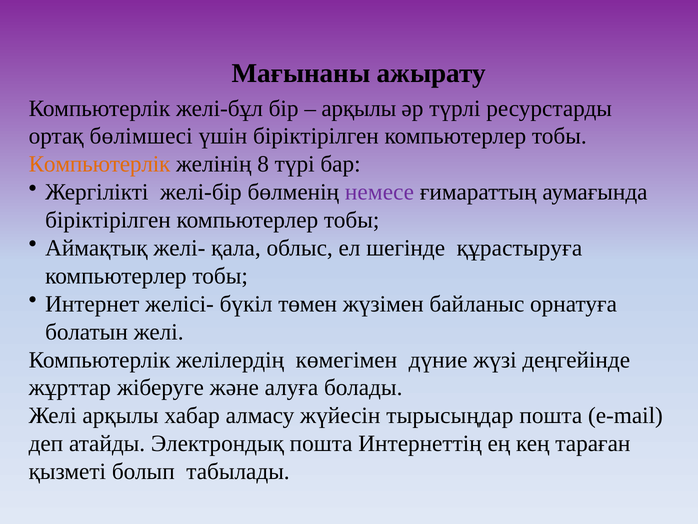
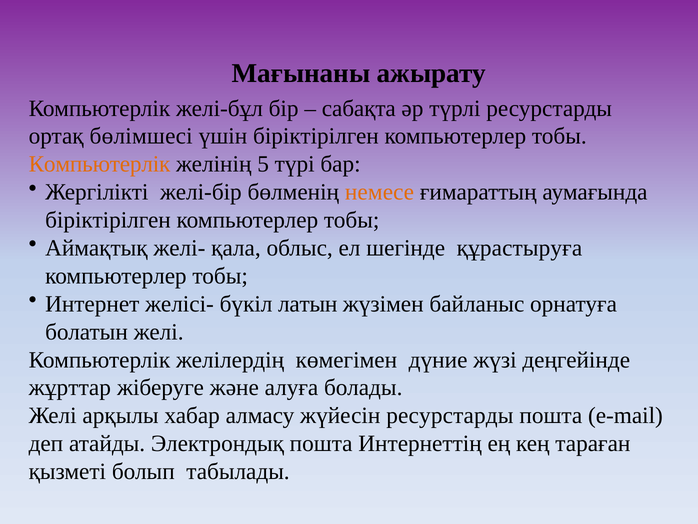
арқылы at (359, 108): арқылы -> сабақта
8: 8 -> 5
немесе colour: purple -> orange
төмен: төмен -> латын
жүйесін тырысыңдар: тырысыңдар -> ресурстарды
